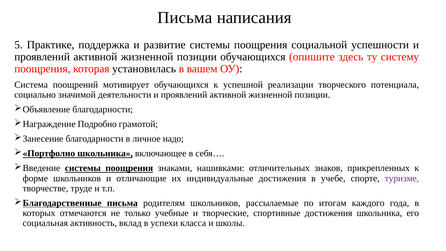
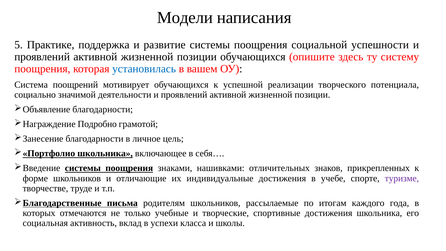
Письма at (185, 18): Письма -> Модели
установилась colour: black -> blue
надо: надо -> цель
